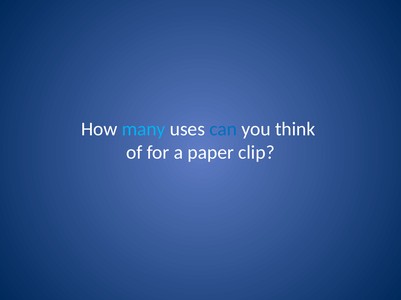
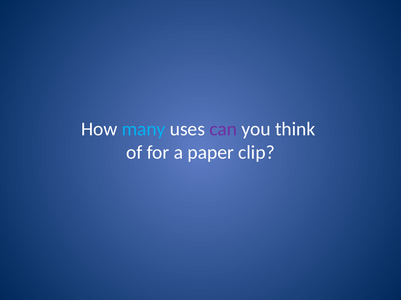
can colour: blue -> purple
